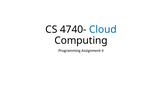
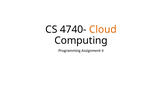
Cloud colour: blue -> orange
